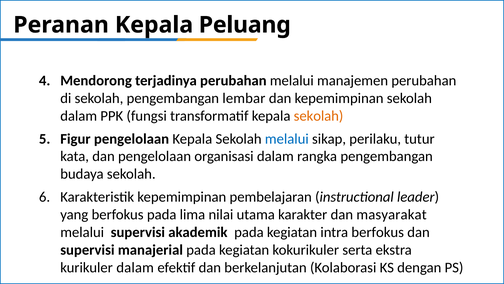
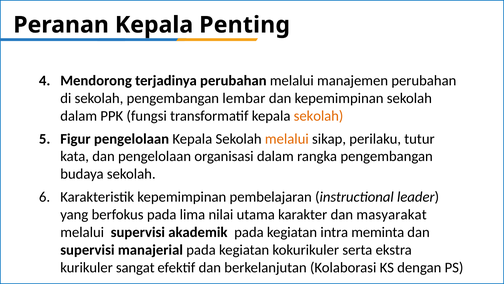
Peluang: Peluang -> Penting
melalui at (287, 139) colour: blue -> orange
intra berfokus: berfokus -> meminta
kurikuler dalam: dalam -> sangat
